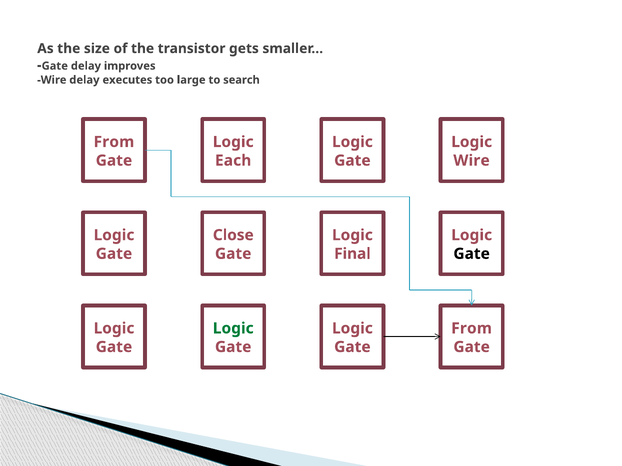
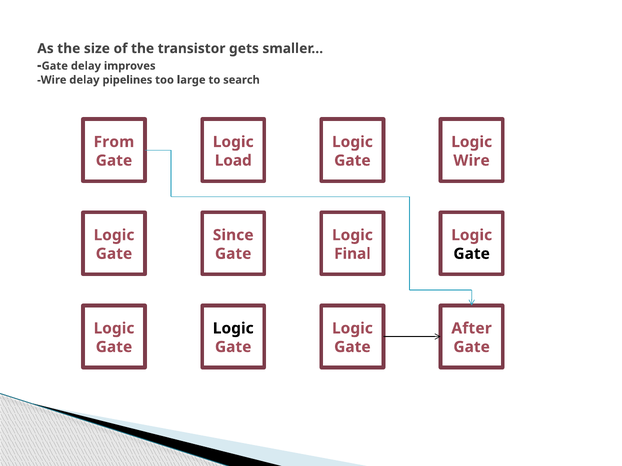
executes: executes -> pipelines
Each: Each -> Load
Close: Close -> Since
Logic at (233, 329) colour: green -> black
From at (472, 329): From -> After
